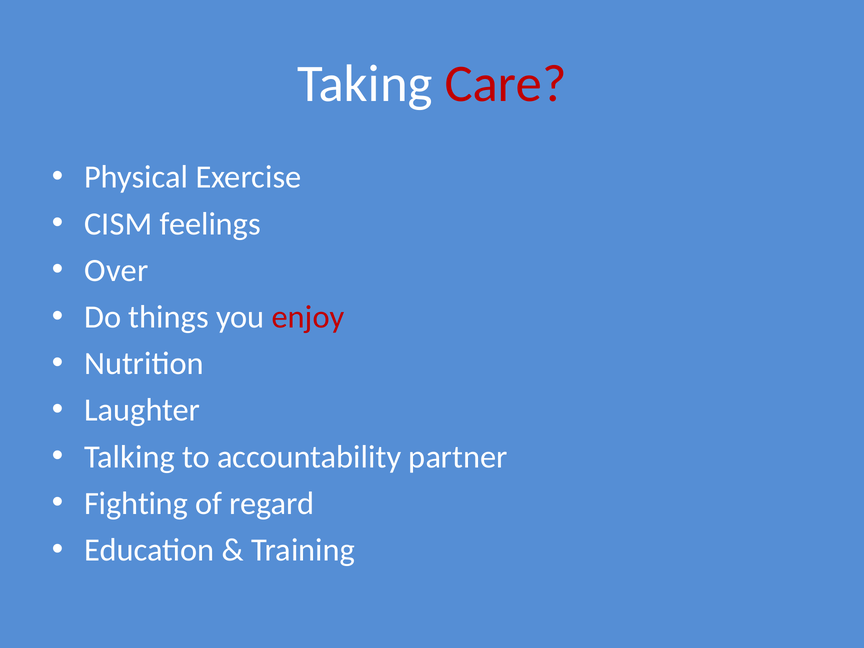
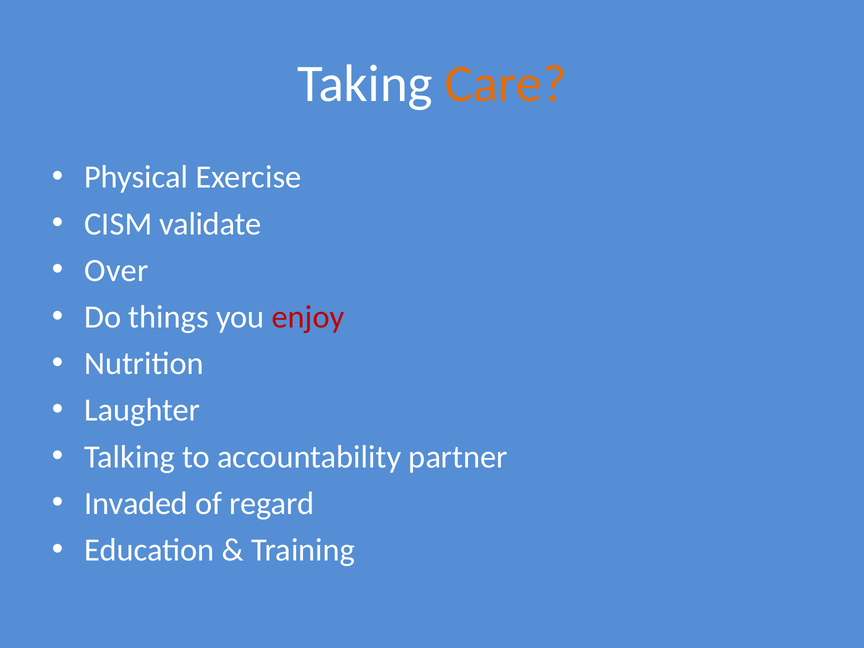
Care colour: red -> orange
feelings: feelings -> validate
Fighting: Fighting -> Invaded
